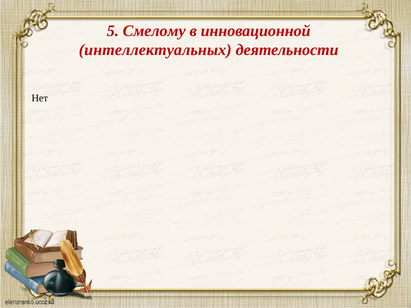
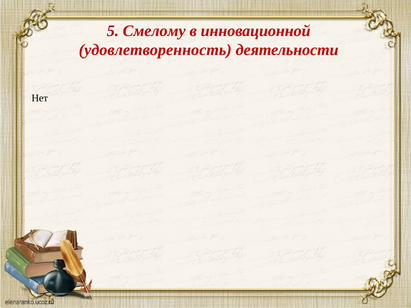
интеллектуальных: интеллектуальных -> удовлетворенность
